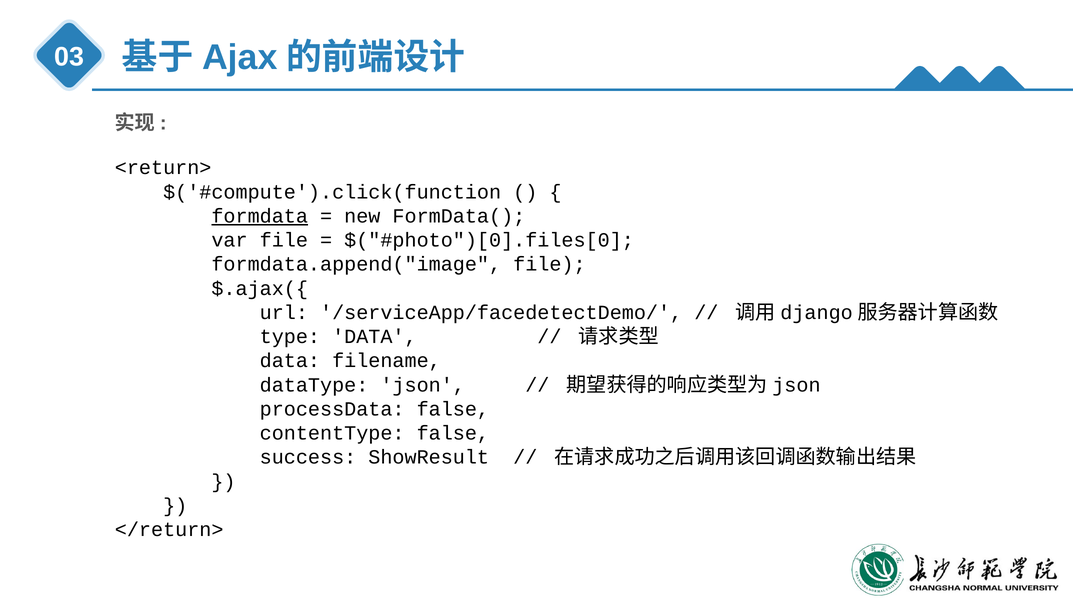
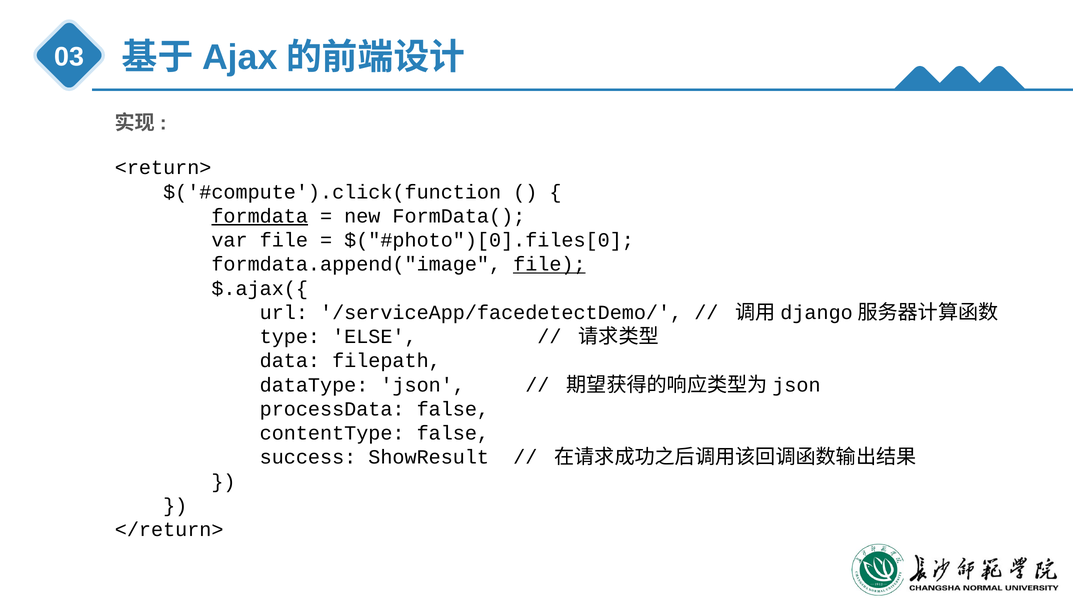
file at (549, 265) underline: none -> present
type DATA: DATA -> ELSE
filename: filename -> filepath
